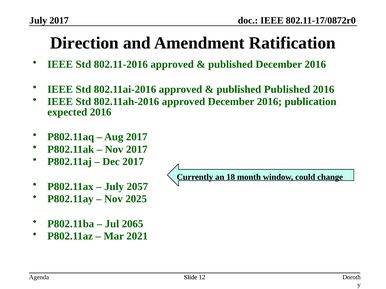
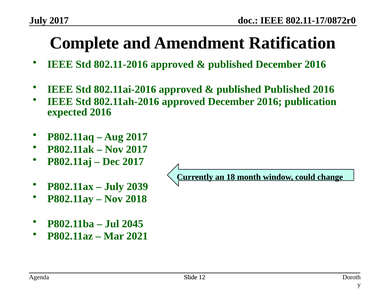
Direction: Direction -> Complete
2057: 2057 -> 2039
2025: 2025 -> 2018
2065: 2065 -> 2045
